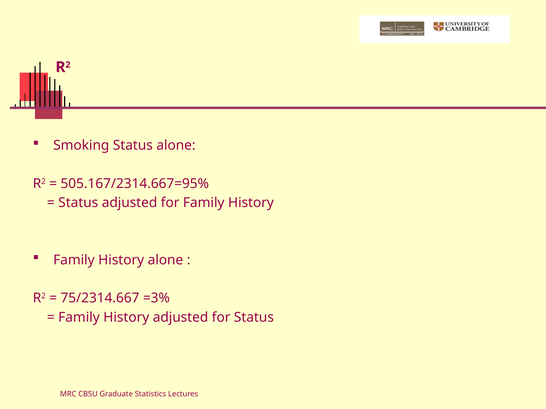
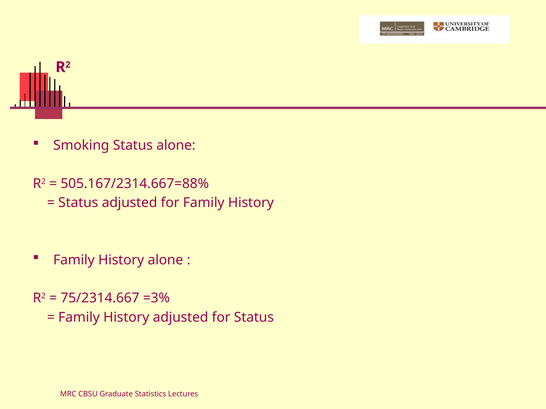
505.167/2314.667=95%: 505.167/2314.667=95% -> 505.167/2314.667=88%
